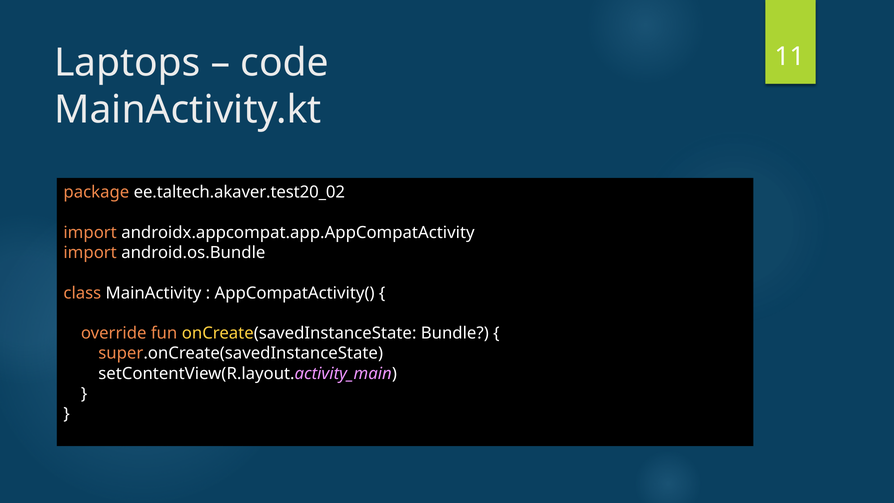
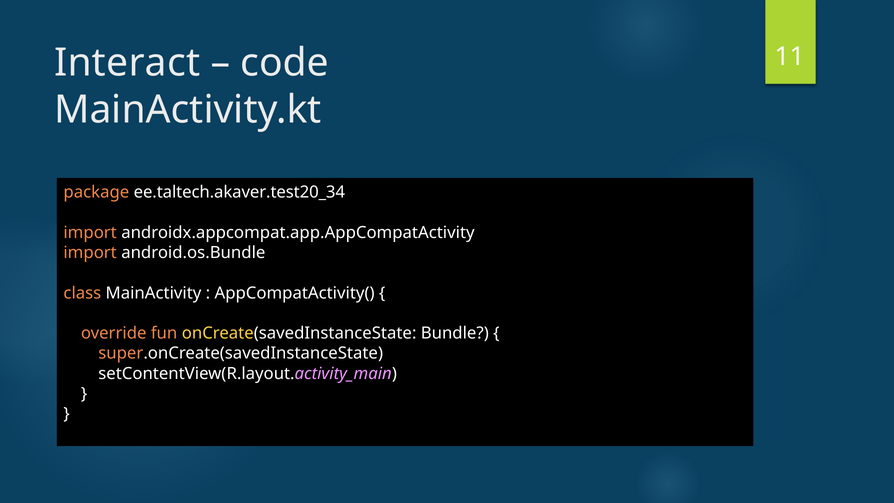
Laptops: Laptops -> Interact
ee.taltech.akaver.test20_02: ee.taltech.akaver.test20_02 -> ee.taltech.akaver.test20_34
